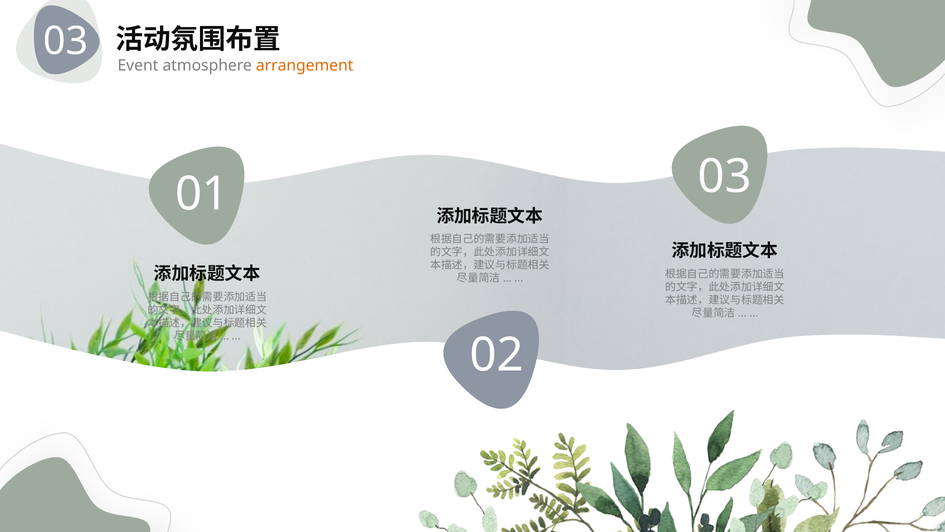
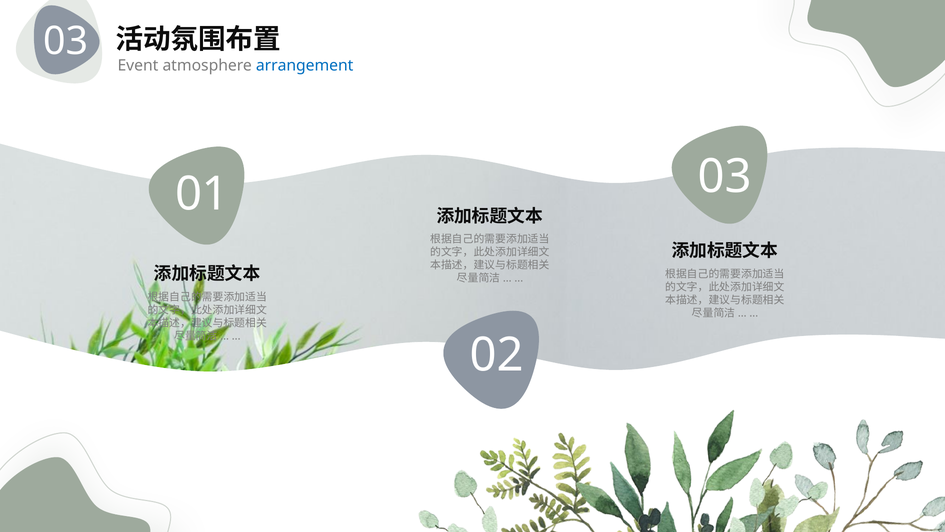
arrangement colour: orange -> blue
